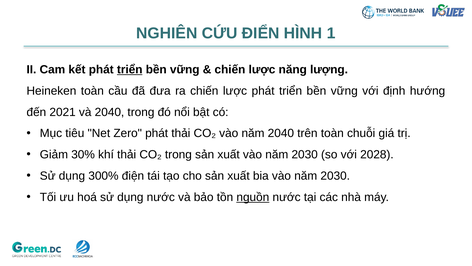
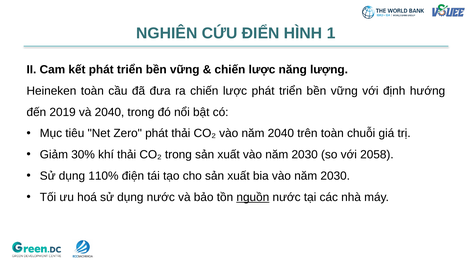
triển at (130, 69) underline: present -> none
2021: 2021 -> 2019
2028: 2028 -> 2058
300%: 300% -> 110%
